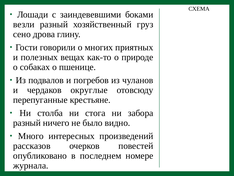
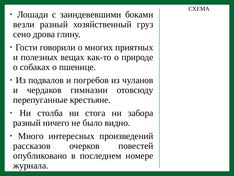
округлые: округлые -> гимназии
